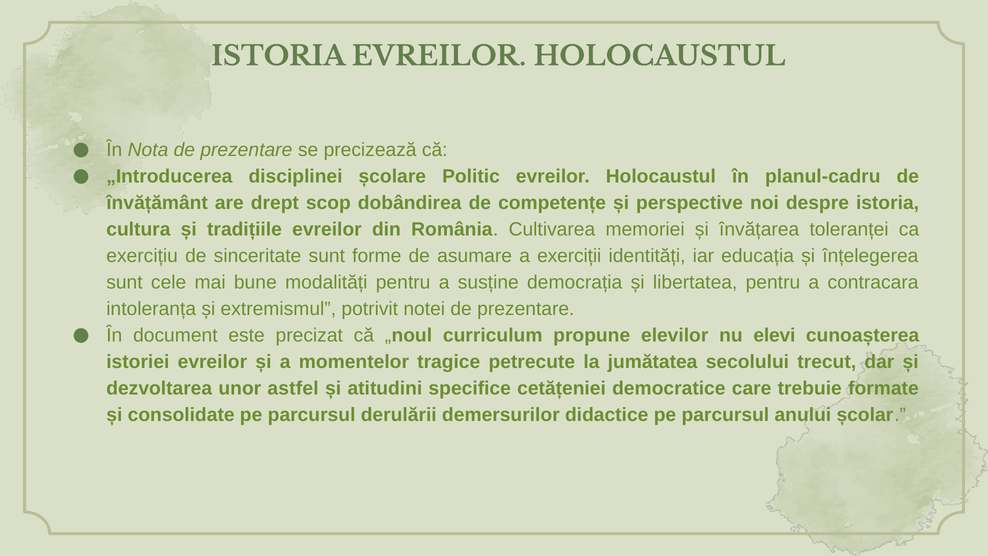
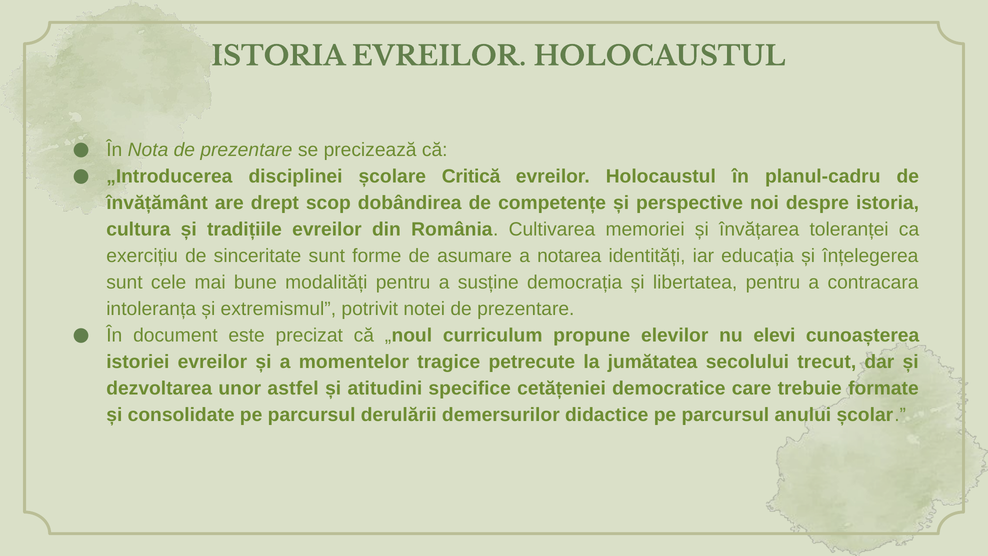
Politic: Politic -> Critică
exerciții: exerciții -> notarea
